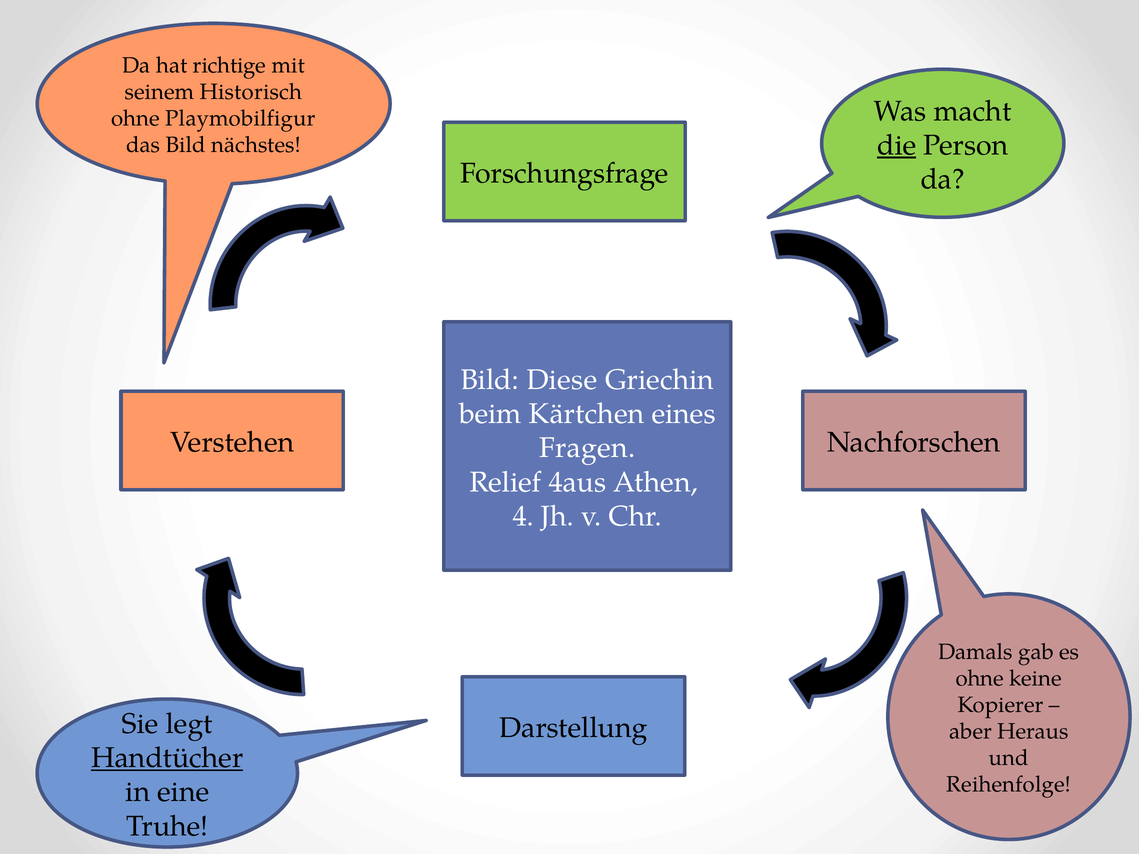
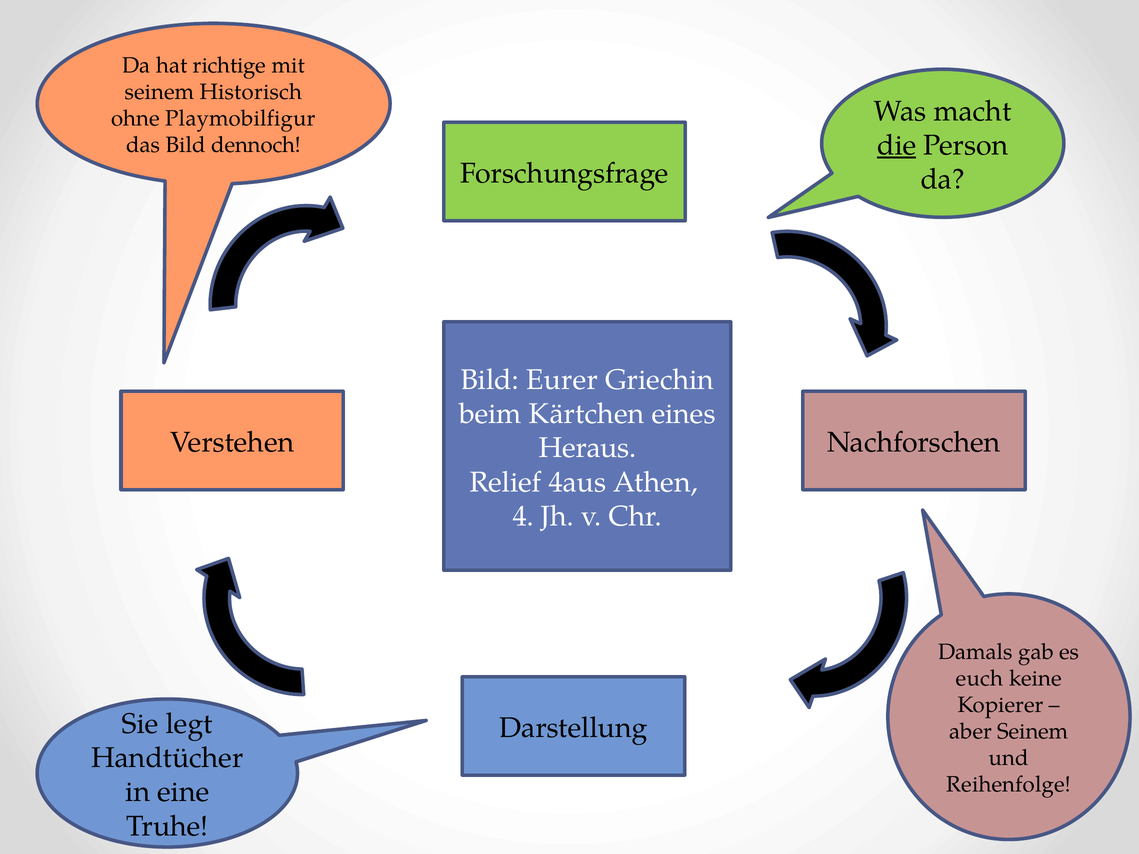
nächstes: nächstes -> dennoch
Diese: Diese -> Eurer
Fragen: Fragen -> Heraus
ohne at (980, 679): ohne -> euch
aber Heraus: Heraus -> Seinem
Handtücher underline: present -> none
